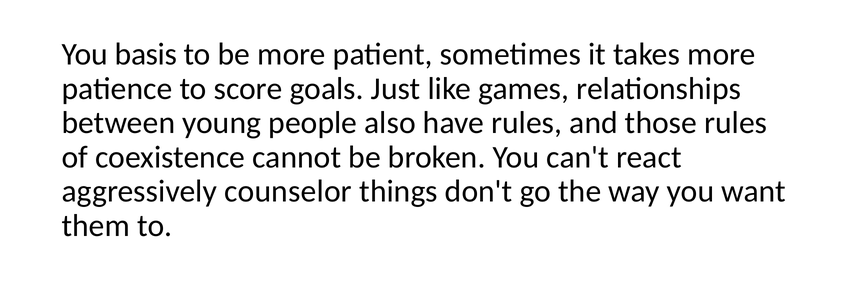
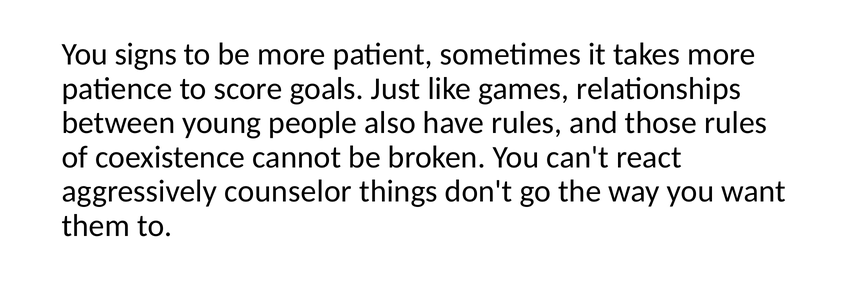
basis: basis -> signs
